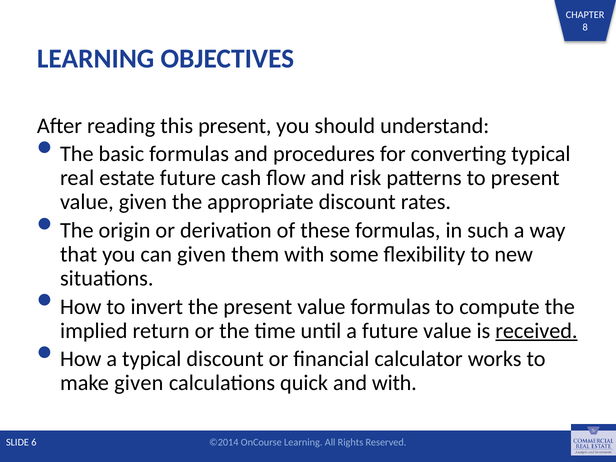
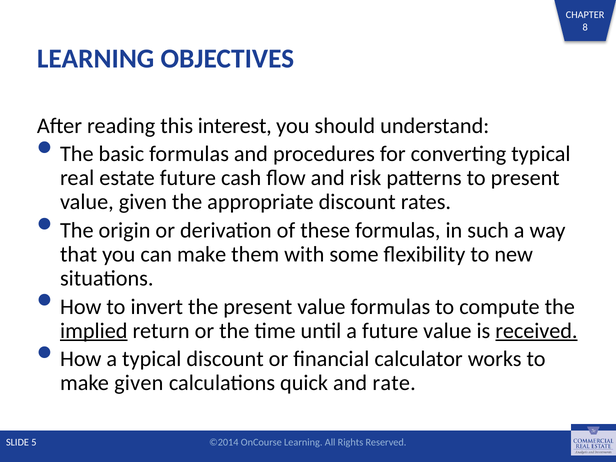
this present: present -> interest
can given: given -> make
implied underline: none -> present
and with: with -> rate
6: 6 -> 5
